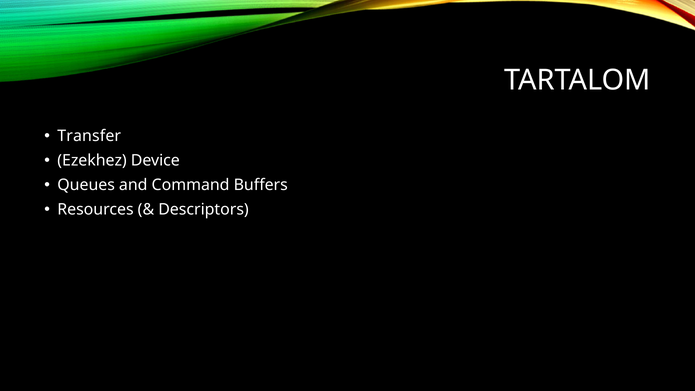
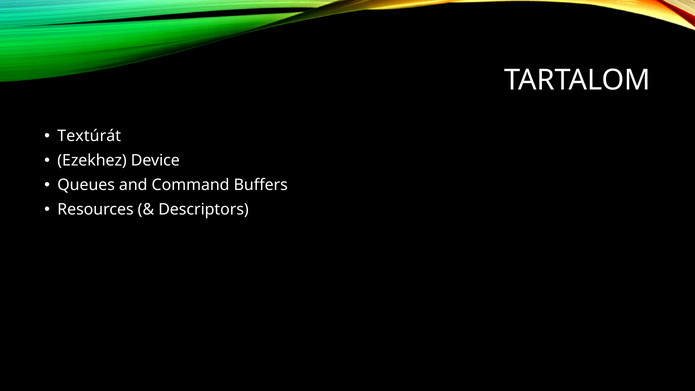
Transfer: Transfer -> Textúrát
